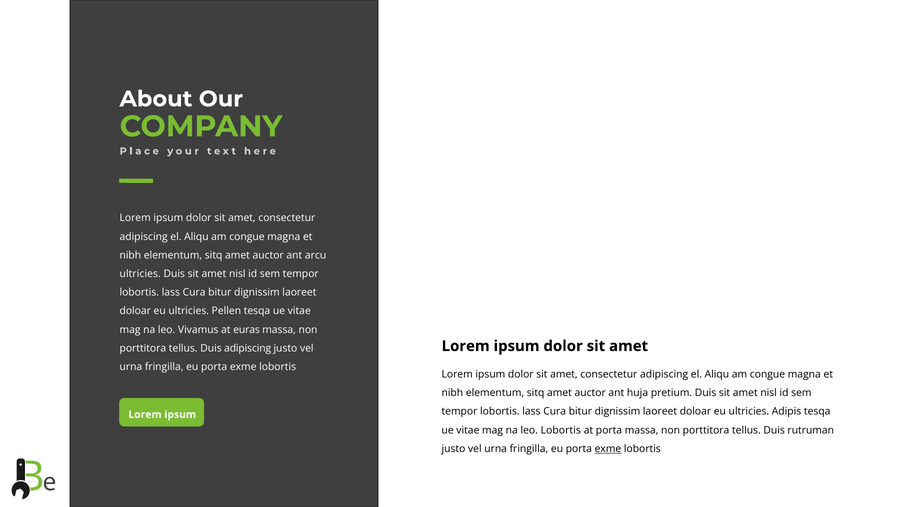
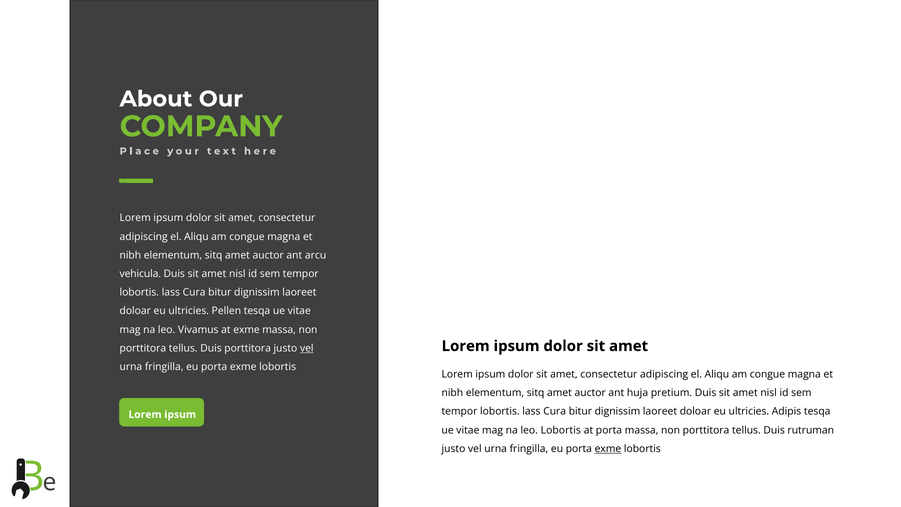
ultricies at (140, 274): ultricies -> vehicula
at euras: euras -> exme
Duis adipiscing: adipiscing -> porttitora
vel at (307, 348) underline: none -> present
